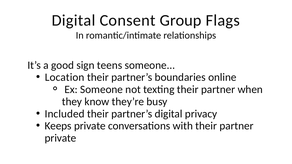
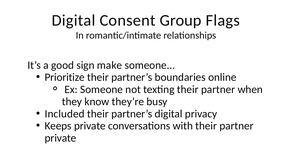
teens: teens -> make
Location: Location -> Prioritize
